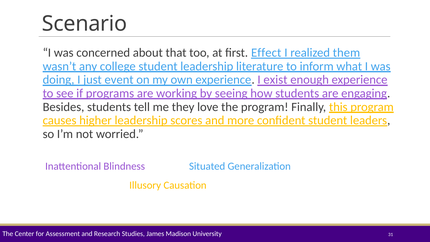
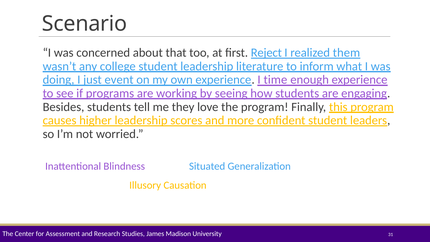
Effect: Effect -> Reject
exist: exist -> time
